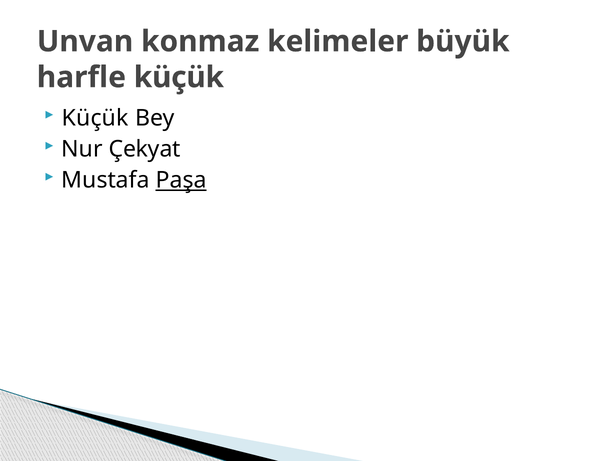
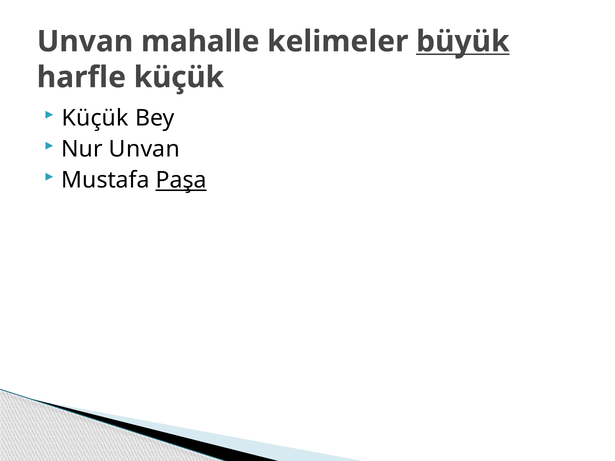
konmaz: konmaz -> mahalle
büyük underline: none -> present
Nur Çekyat: Çekyat -> Unvan
